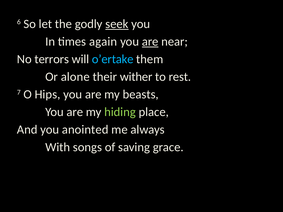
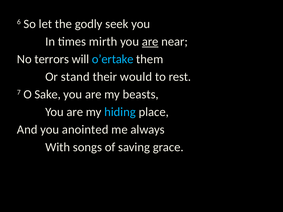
seek underline: present -> none
again: again -> mirth
alone: alone -> stand
wither: wither -> would
Hips: Hips -> Sake
hiding colour: light green -> light blue
